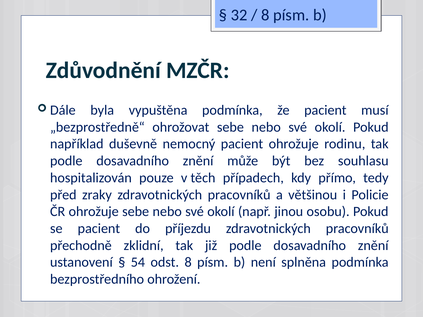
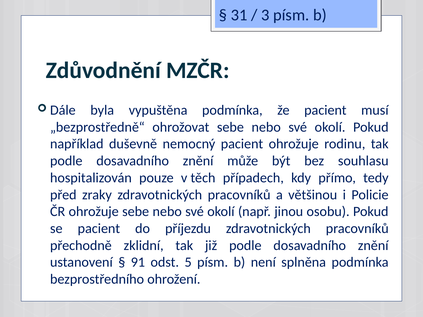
32: 32 -> 31
8 at (265, 15): 8 -> 3
54: 54 -> 91
odst 8: 8 -> 5
